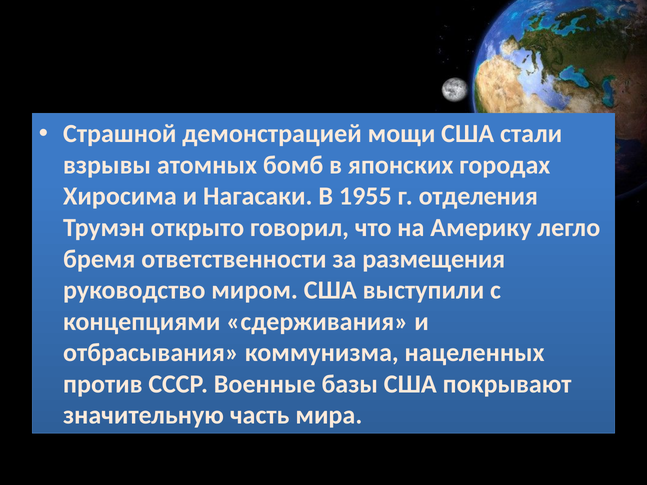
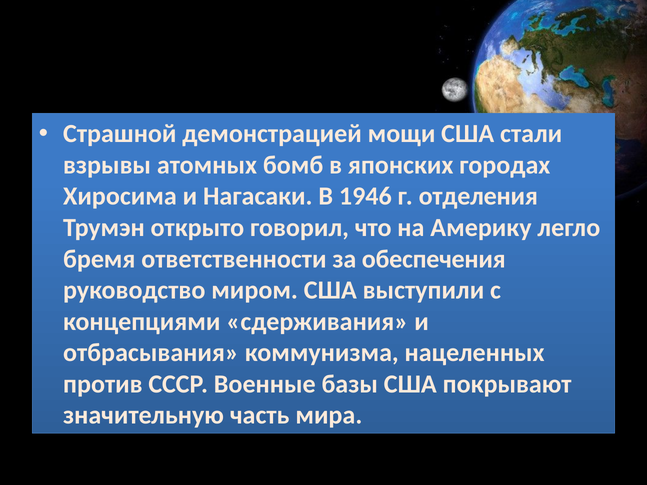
1955: 1955 -> 1946
размещения: размещения -> обеспечения
